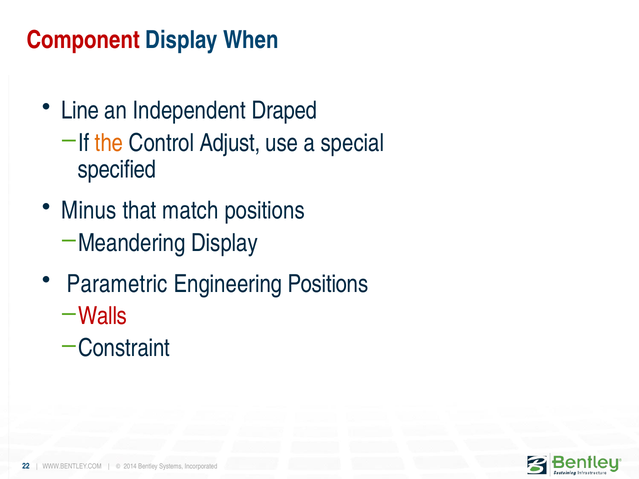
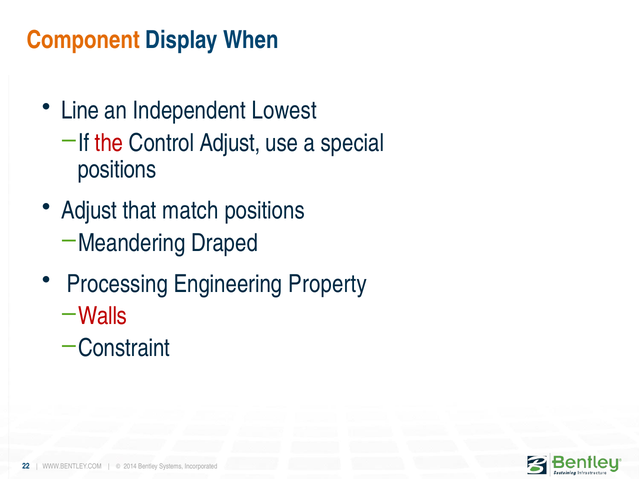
Component colour: red -> orange
Draped: Draped -> Lowest
the colour: orange -> red
specified at (117, 170): specified -> positions
Minus at (89, 211): Minus -> Adjust
Meandering Display: Display -> Draped
Parametric: Parametric -> Processing
Engineering Positions: Positions -> Property
